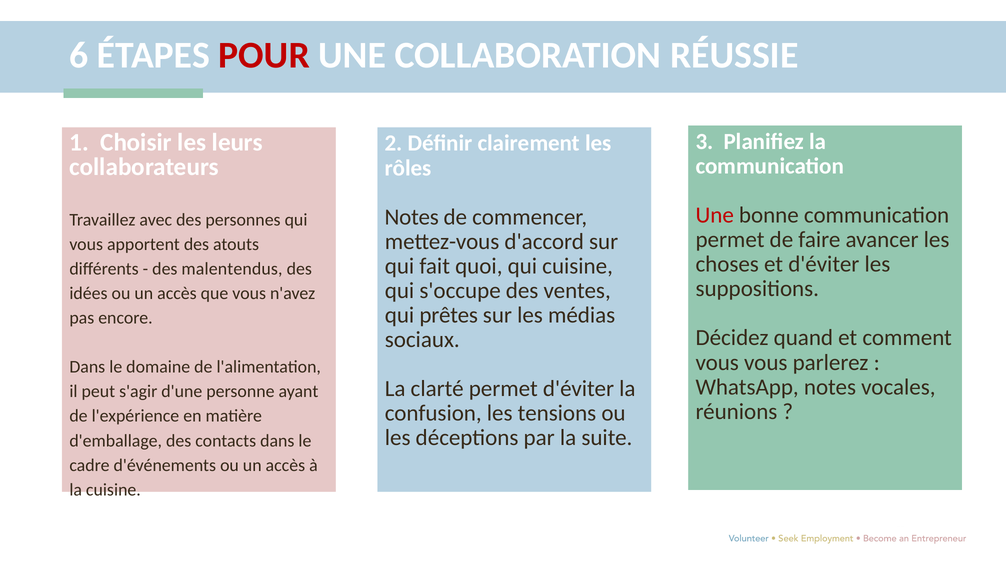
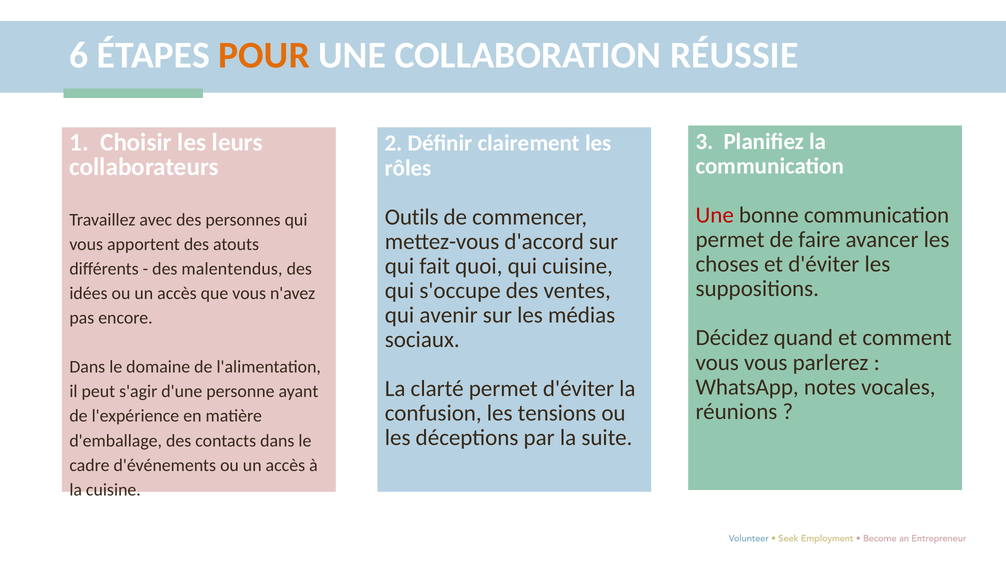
POUR colour: red -> orange
Notes at (412, 217): Notes -> Outils
prêtes: prêtes -> avenir
